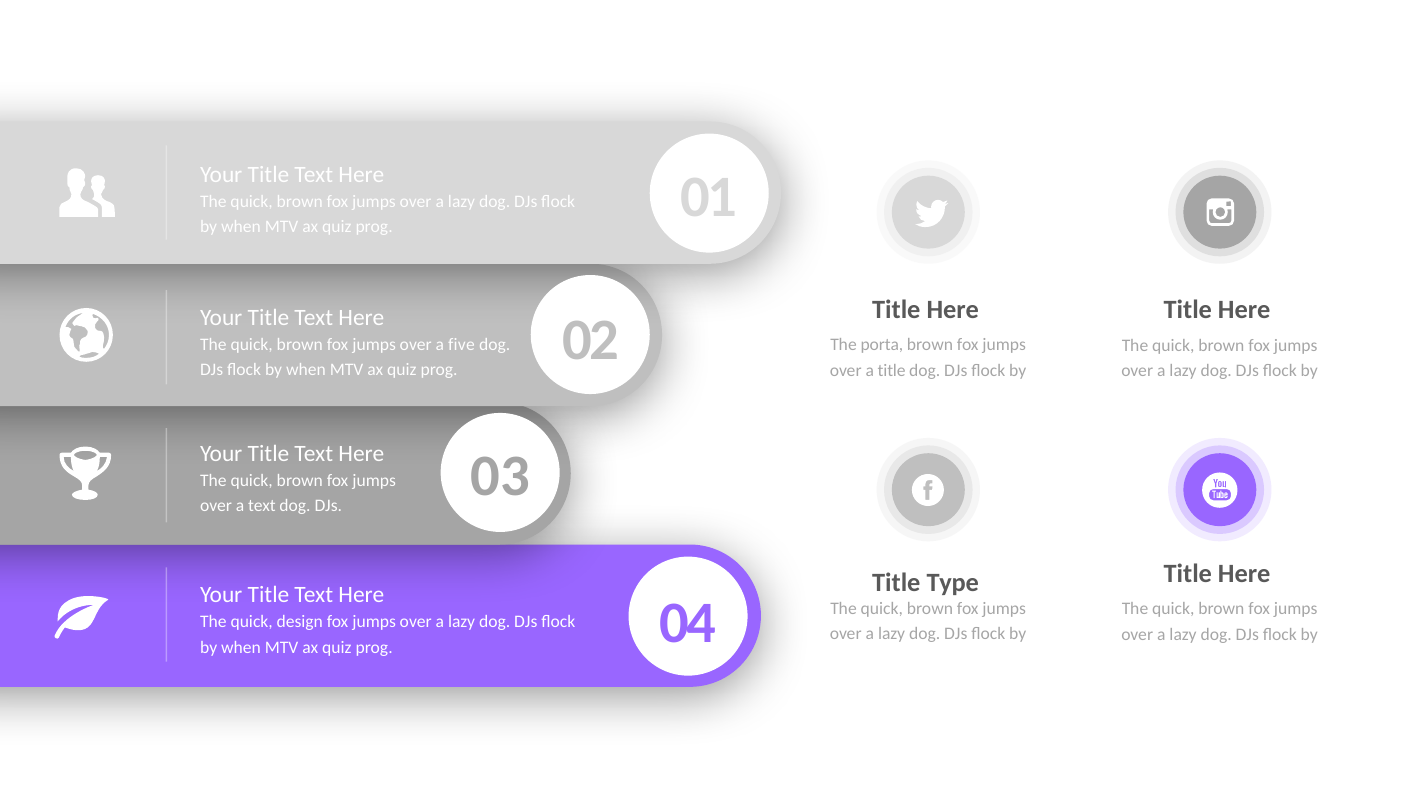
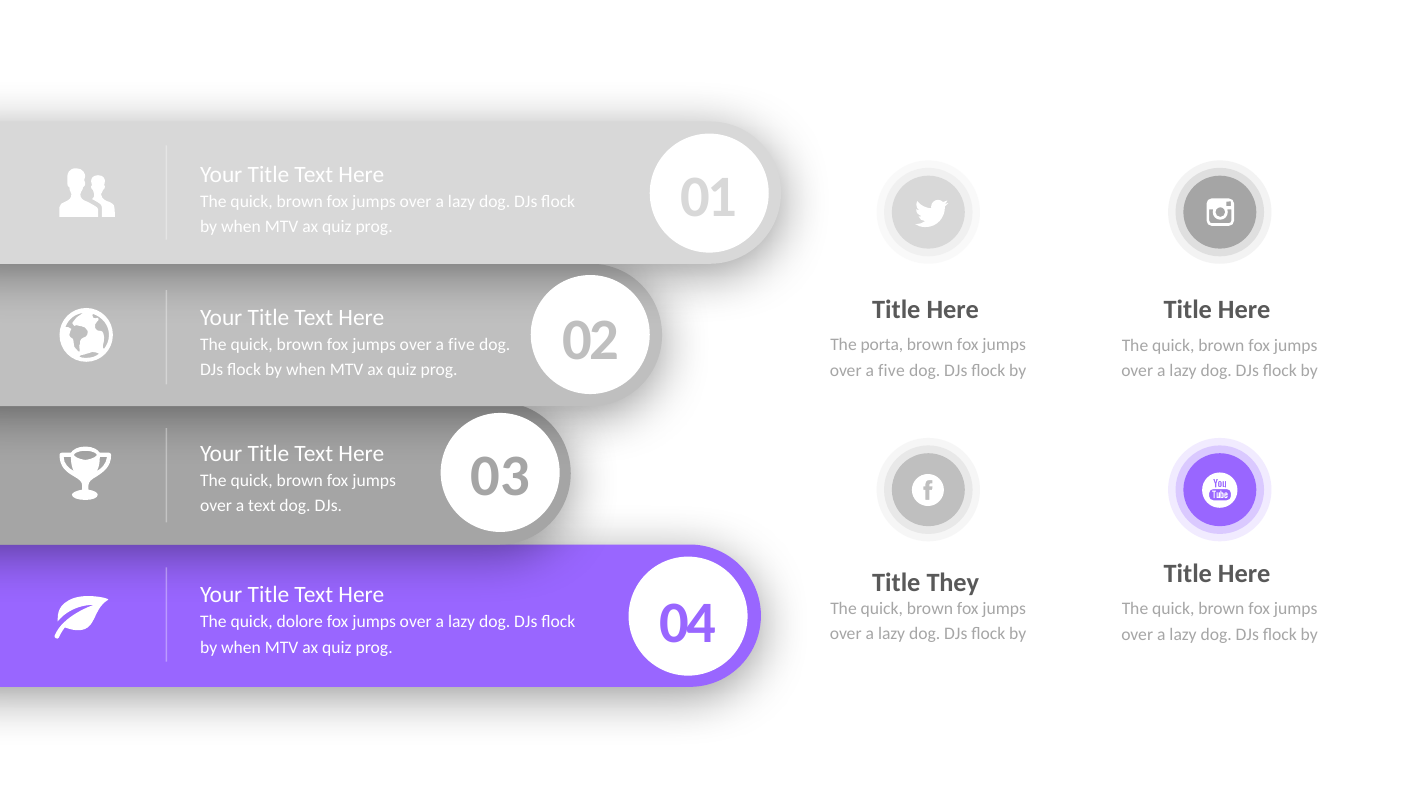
title at (892, 370): title -> five
Type: Type -> They
design: design -> dolore
